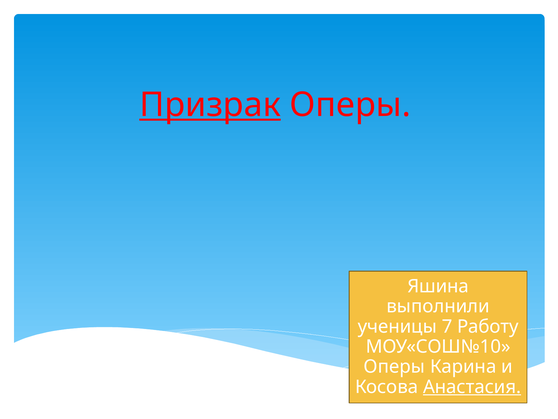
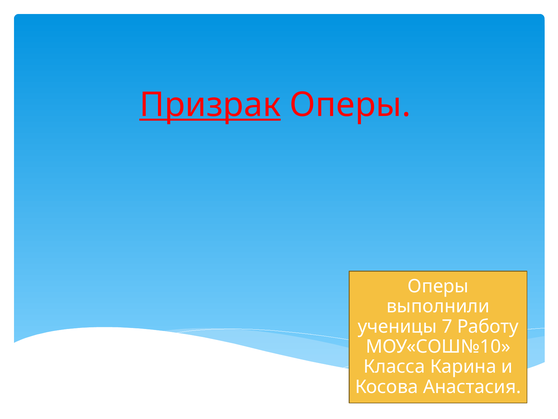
Яшина at (438, 286): Яшина -> Оперы
Оперы at (394, 366): Оперы -> Класса
Анастасия underline: present -> none
